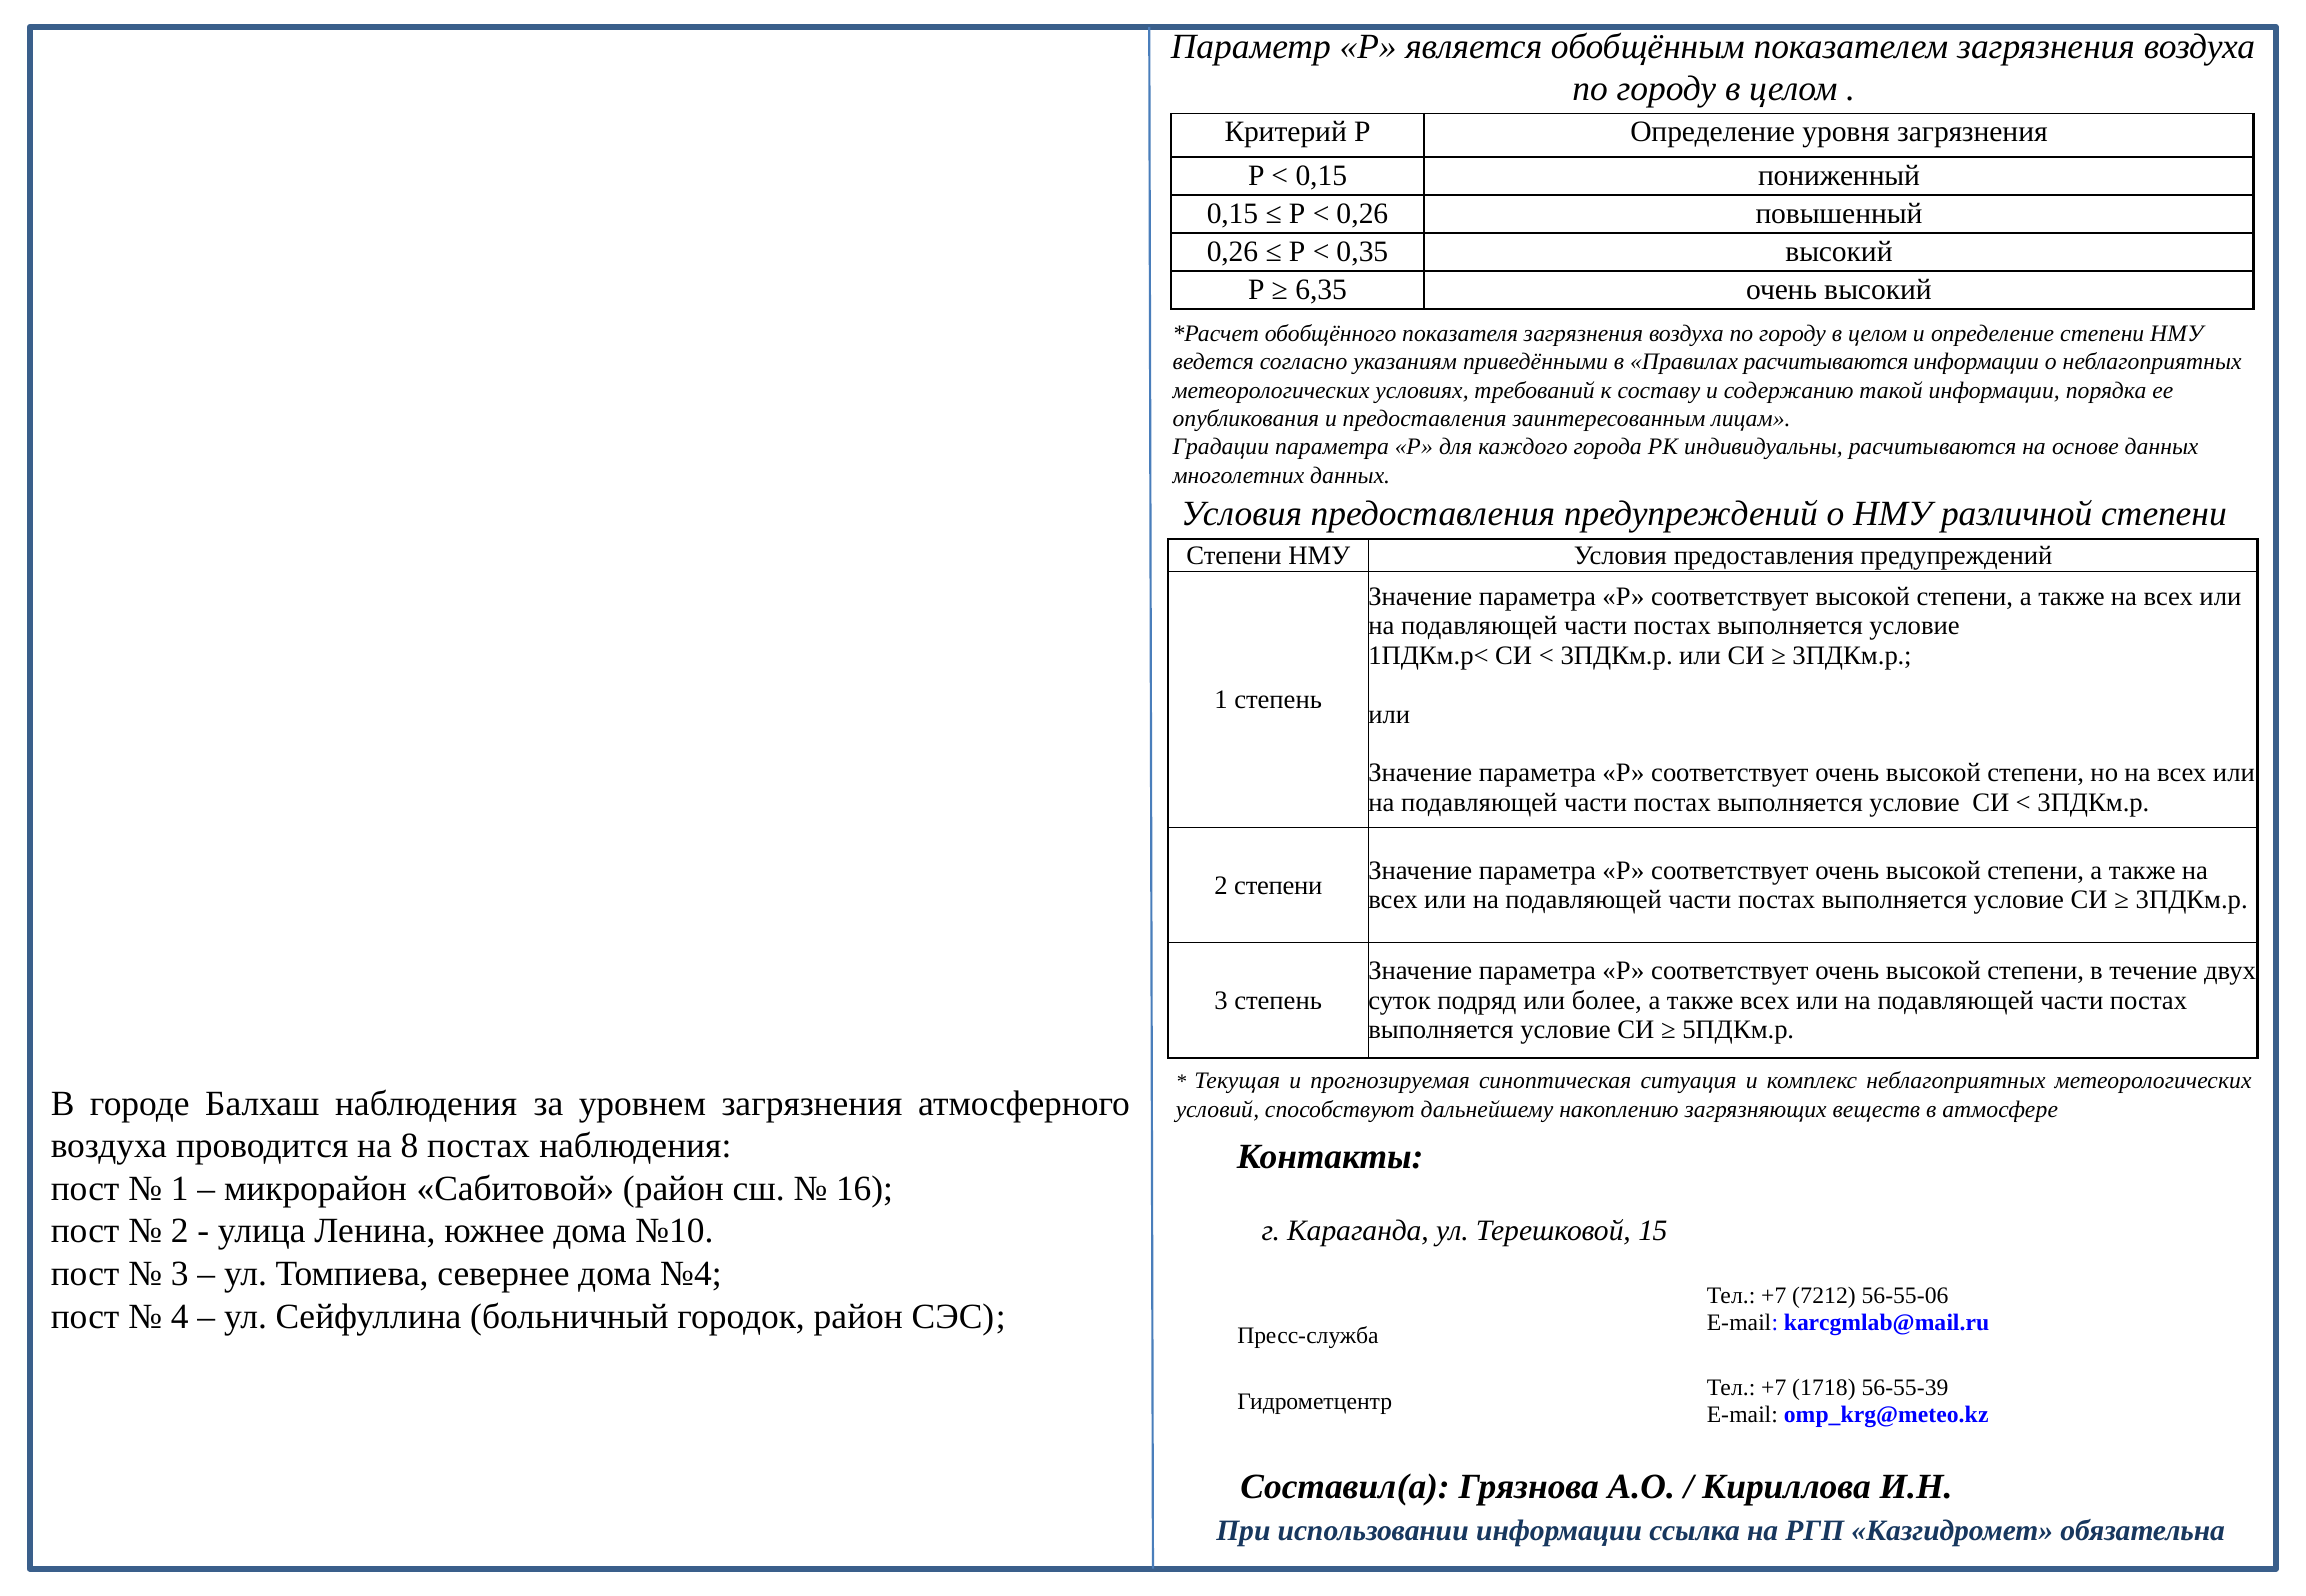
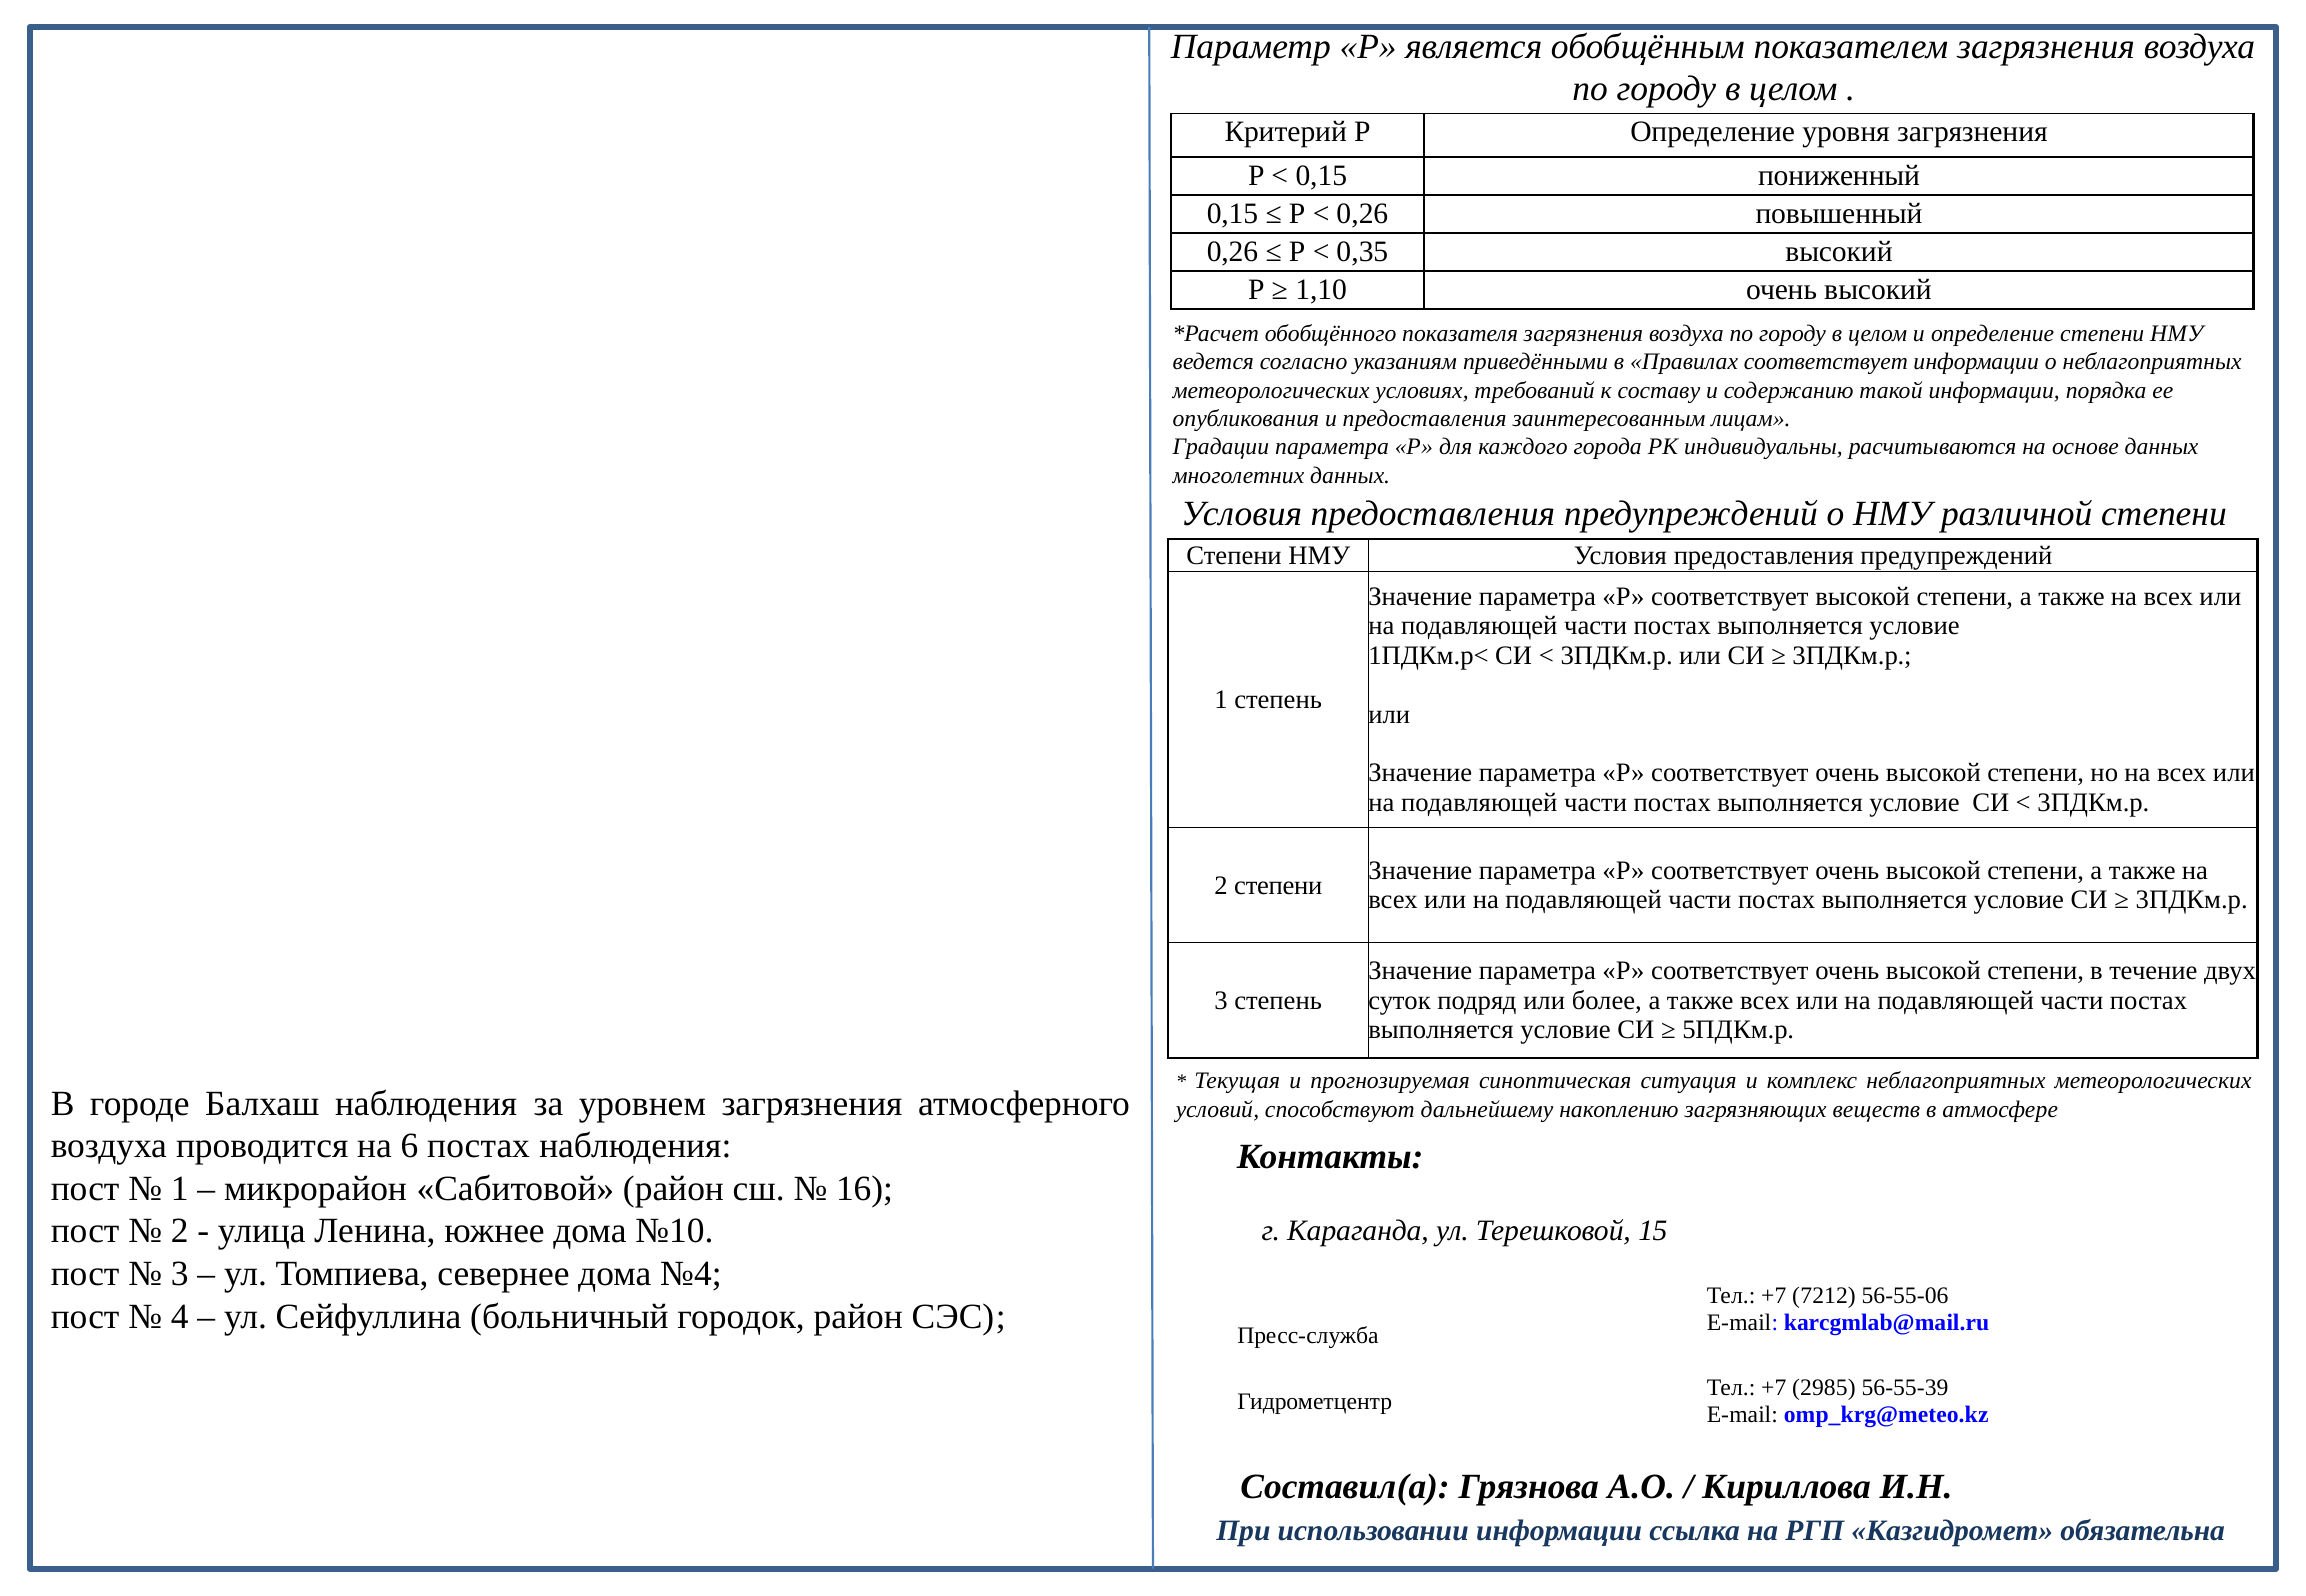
6,35: 6,35 -> 1,10
Правилах расчитываются: расчитываются -> соответствует
8: 8 -> 6
1718: 1718 -> 2985
